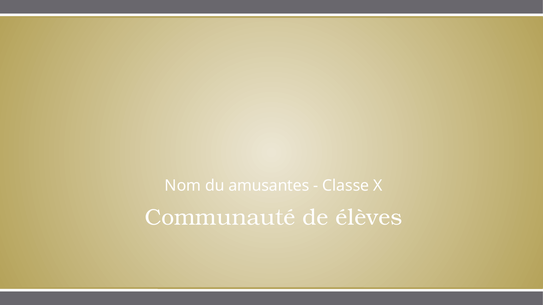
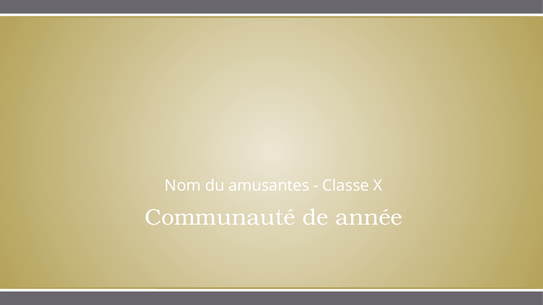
élèves: élèves -> année
